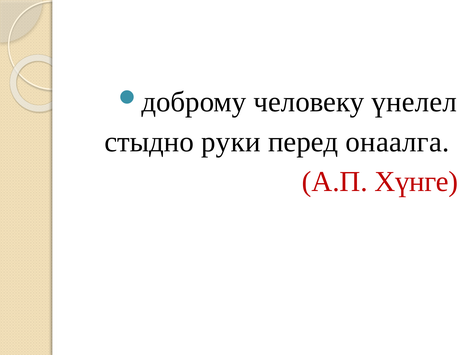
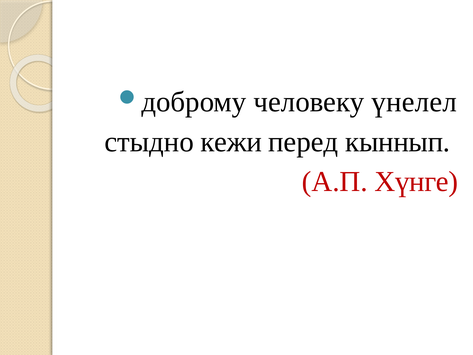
руки: руки -> кежи
онаалга: онаалга -> кыннып
